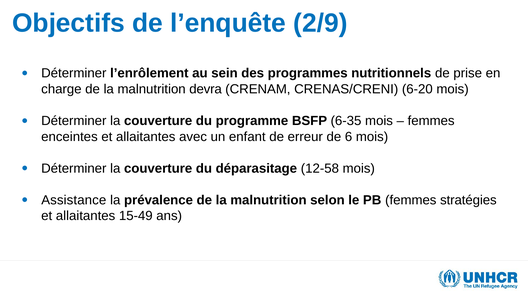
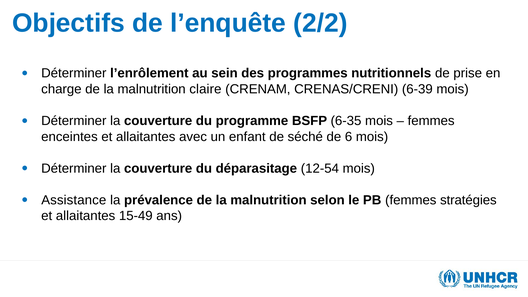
2/9: 2/9 -> 2/2
devra: devra -> claire
6-20: 6-20 -> 6-39
erreur: erreur -> séché
12-58: 12-58 -> 12-54
